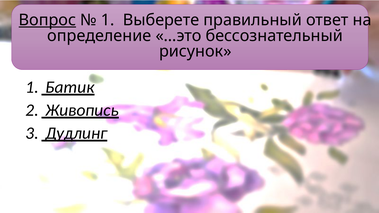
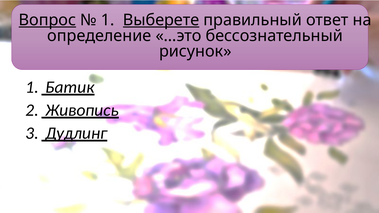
Выберете underline: none -> present
